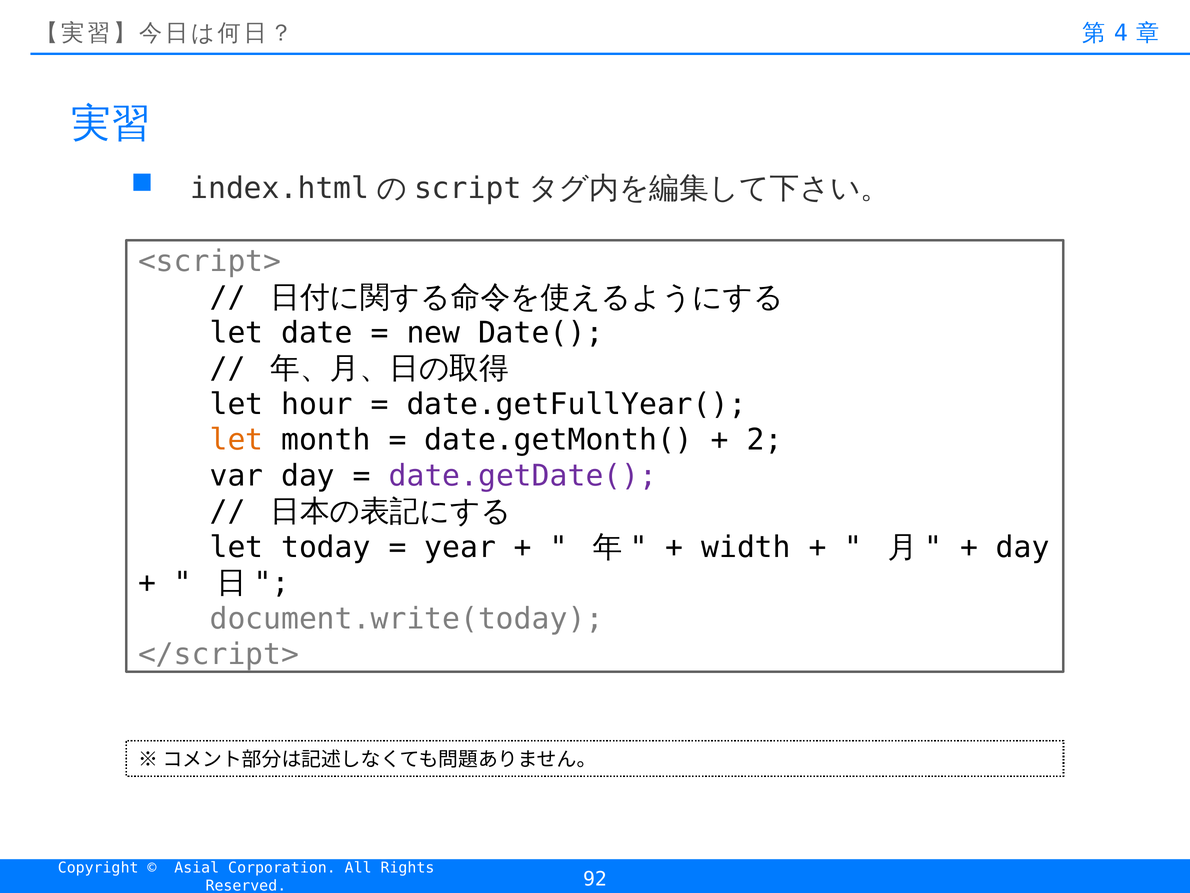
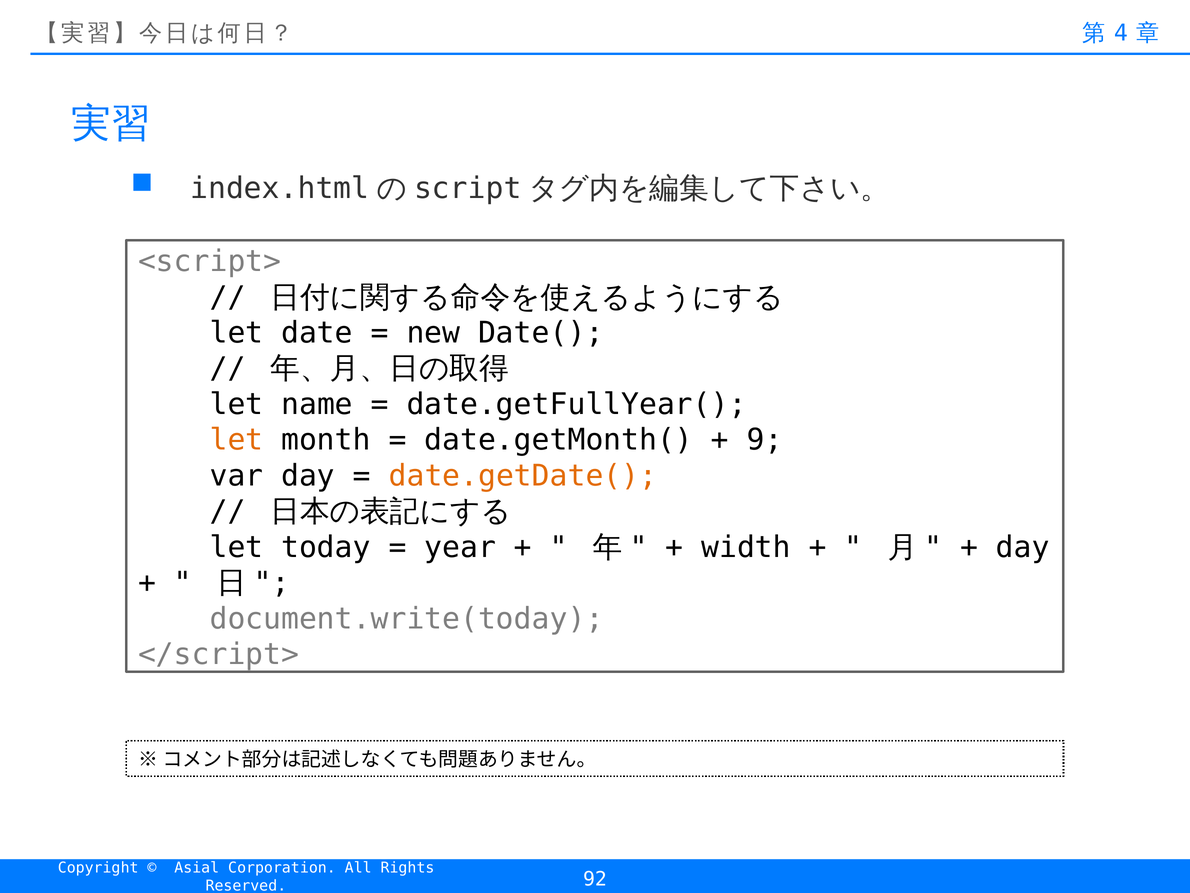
hour: hour -> name
2: 2 -> 9
date.getDate( colour: purple -> orange
